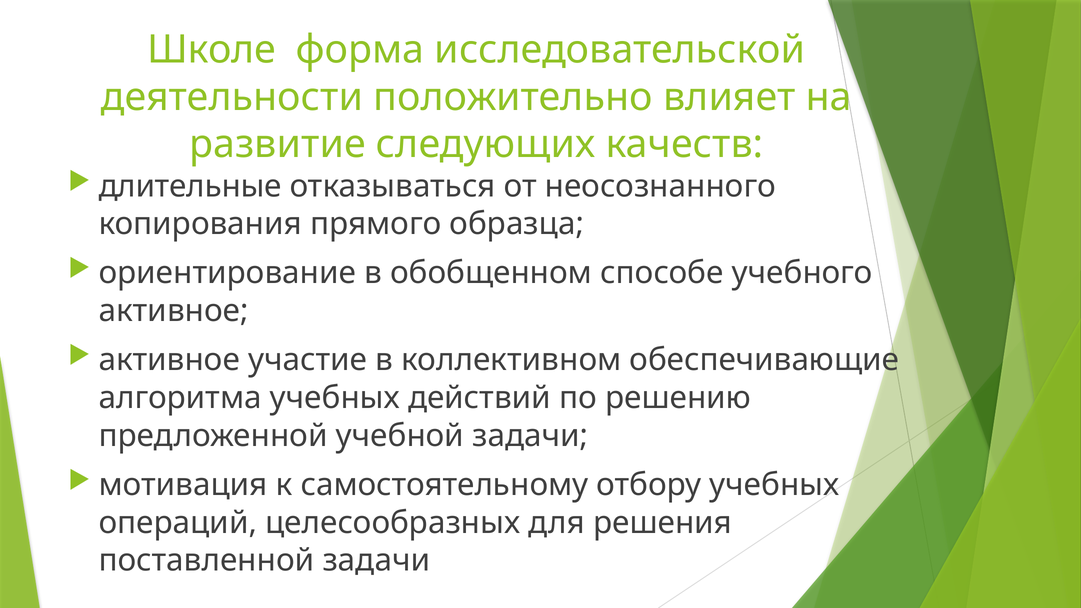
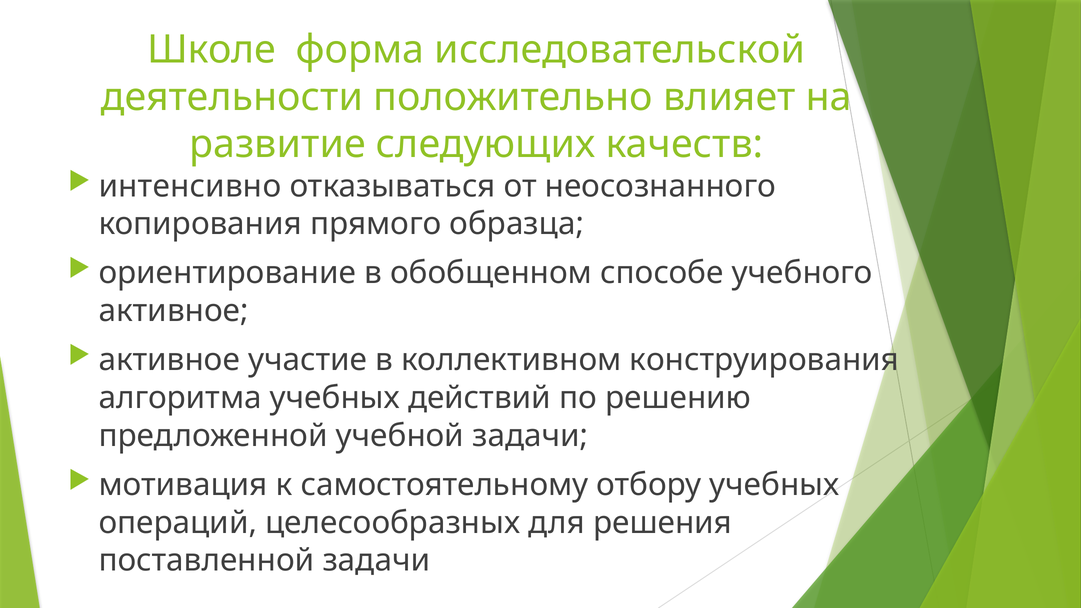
длительные: длительные -> интенсивно
обеспечивающие: обеспечивающие -> конструирования
